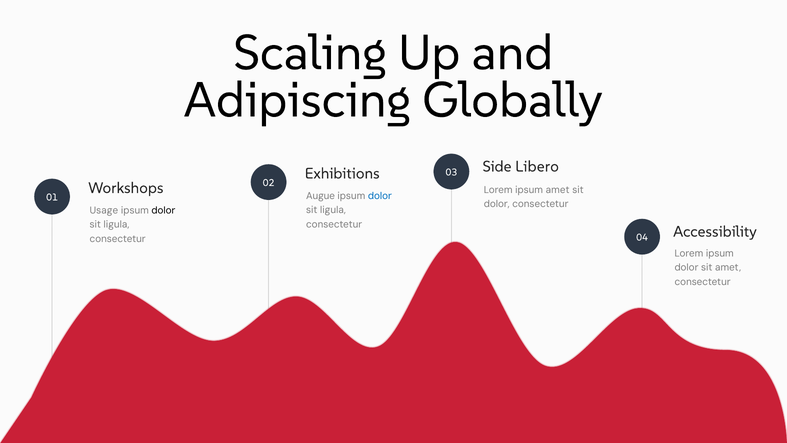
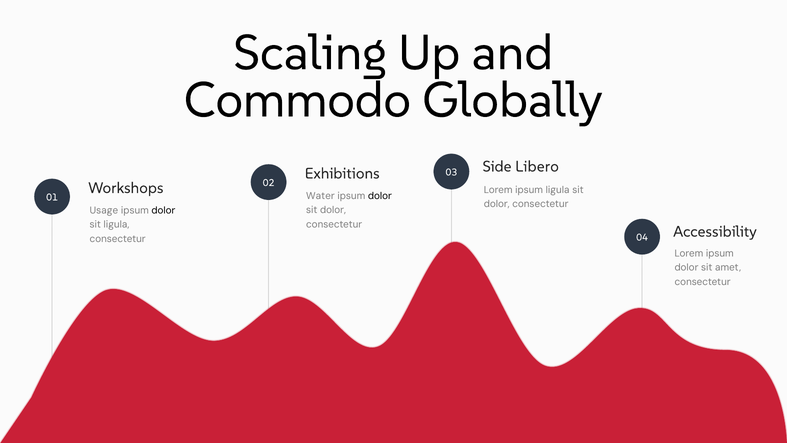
Adipiscing: Adipiscing -> Commodo
ipsum amet: amet -> ligula
Augue: Augue -> Water
dolor at (380, 196) colour: blue -> black
ligula at (333, 210): ligula -> dolor
